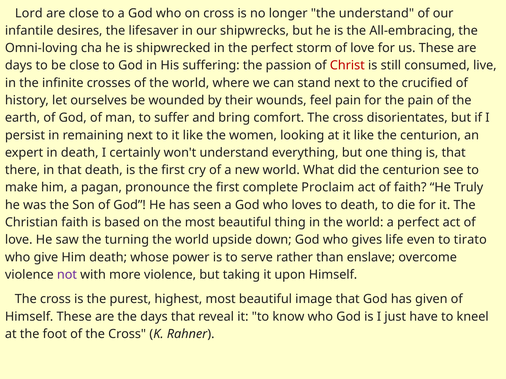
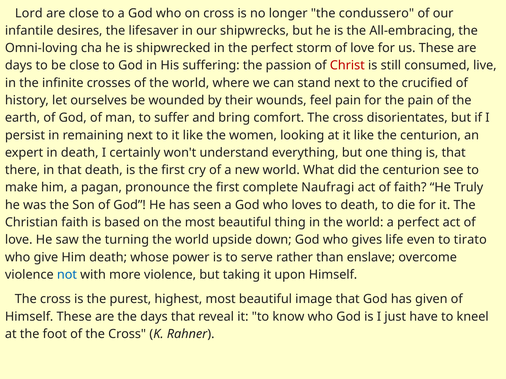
the understand: understand -> condussero
Proclaim: Proclaim -> Naufragi
not colour: purple -> blue
